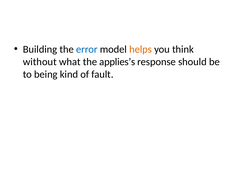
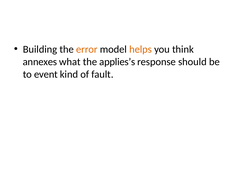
error colour: blue -> orange
without: without -> annexes
being: being -> event
